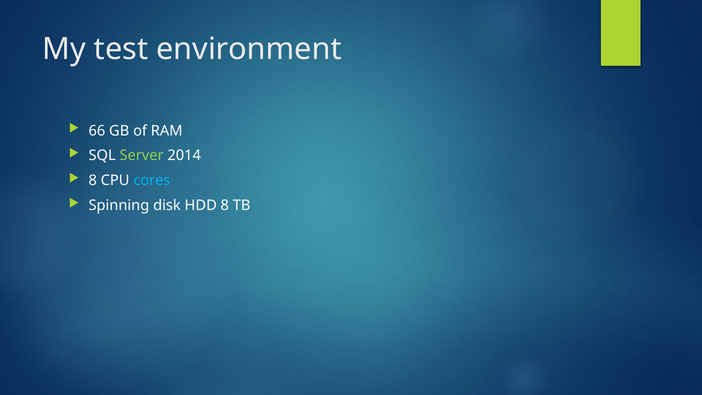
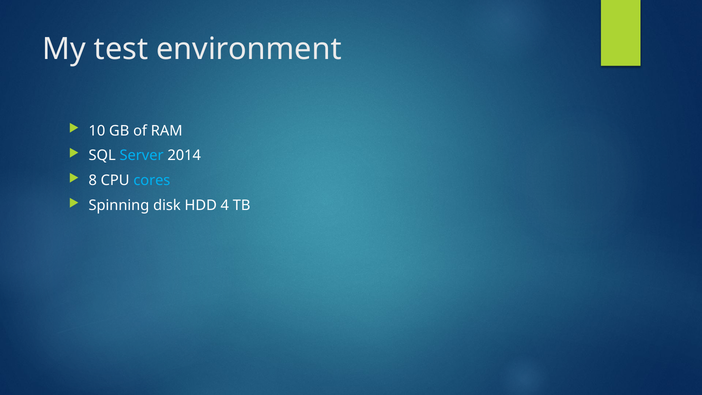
66: 66 -> 10
Server colour: light green -> light blue
HDD 8: 8 -> 4
